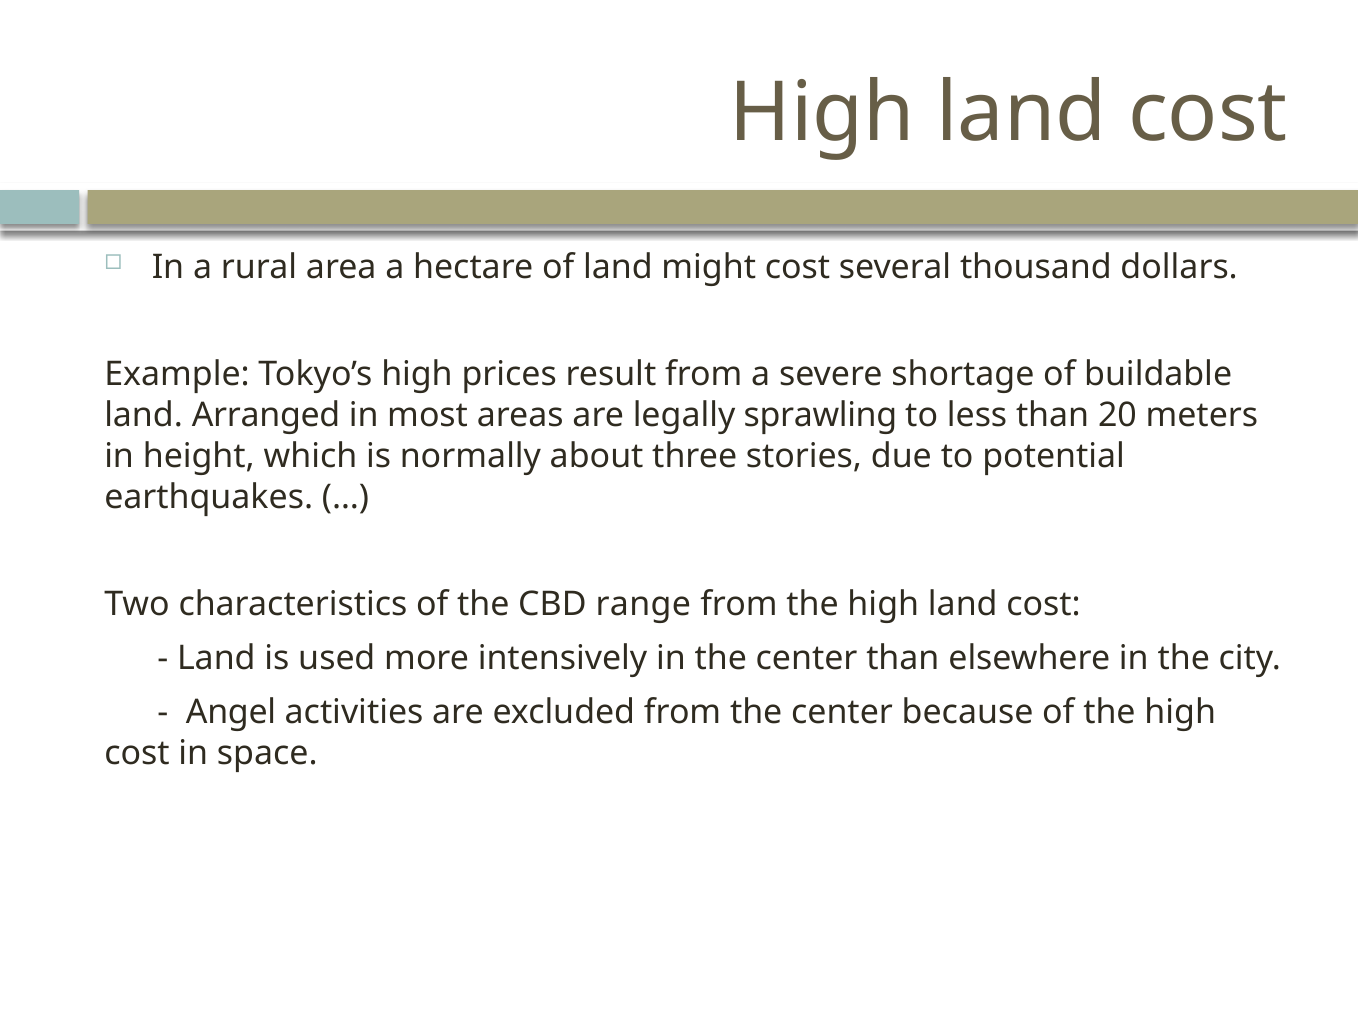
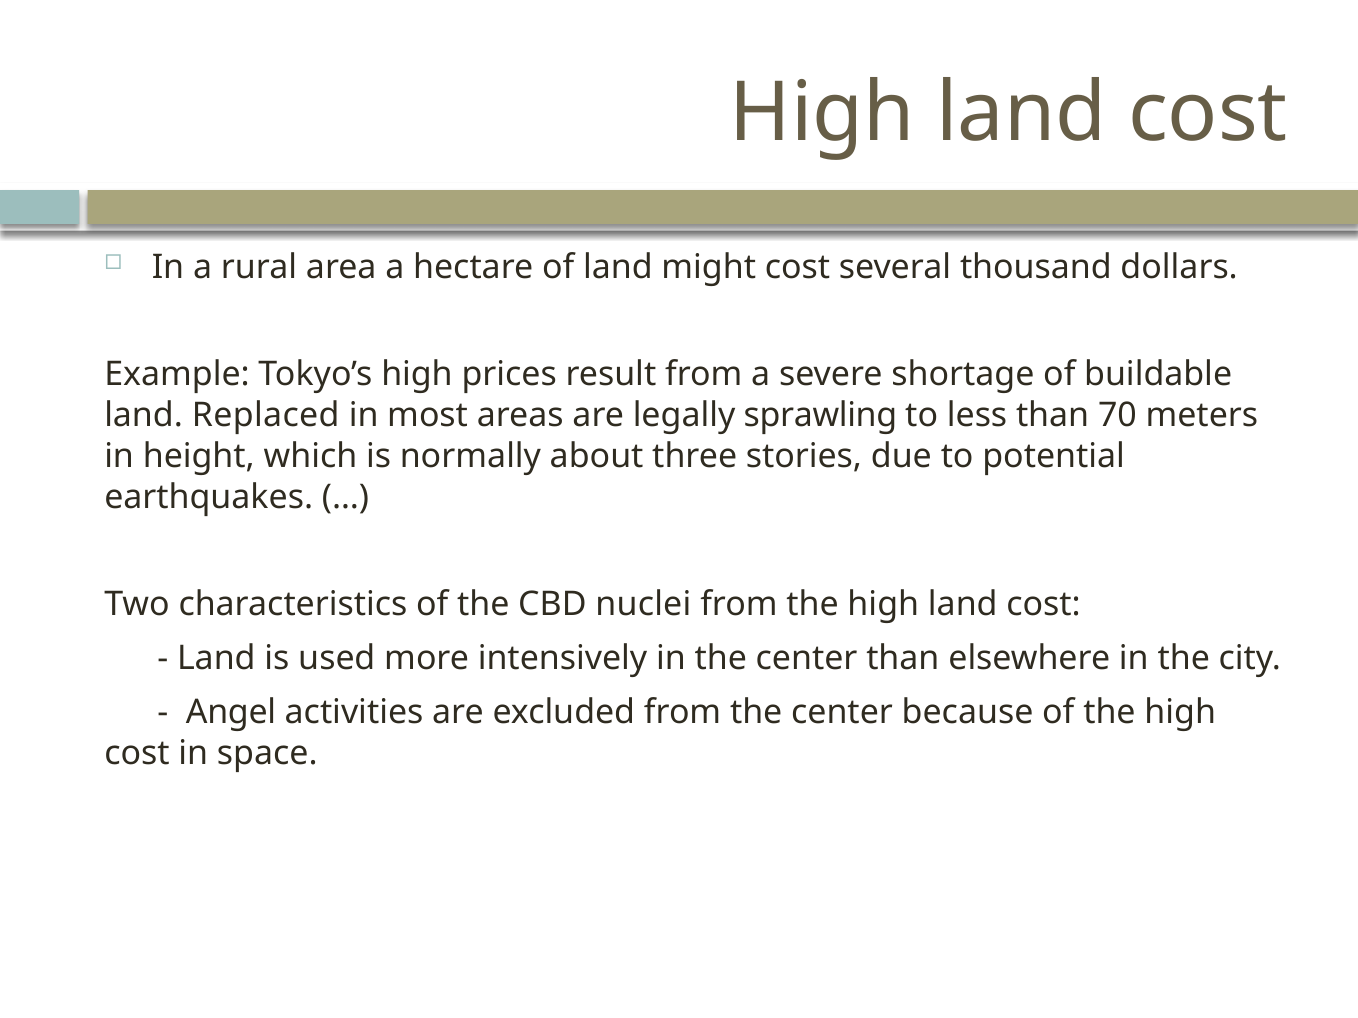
Arranged: Arranged -> Replaced
20: 20 -> 70
range: range -> nuclei
